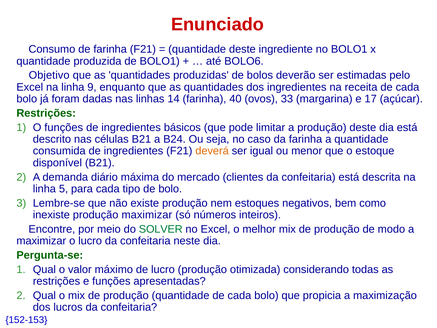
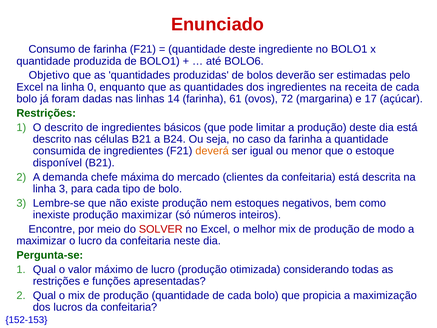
9: 9 -> 0
40: 40 -> 61
33: 33 -> 72
O funções: funções -> descrito
diário: diário -> chefe
linha 5: 5 -> 3
SOLVER colour: green -> red
